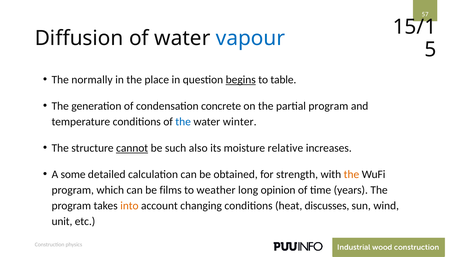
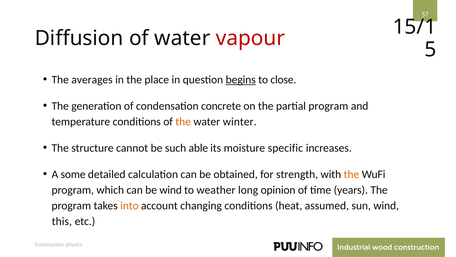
vapour colour: blue -> red
normally: normally -> averages
table: table -> close
the at (183, 122) colour: blue -> orange
cannot underline: present -> none
also: also -> able
relative: relative -> specific
be films: films -> wind
discusses: discusses -> assumed
unit: unit -> this
